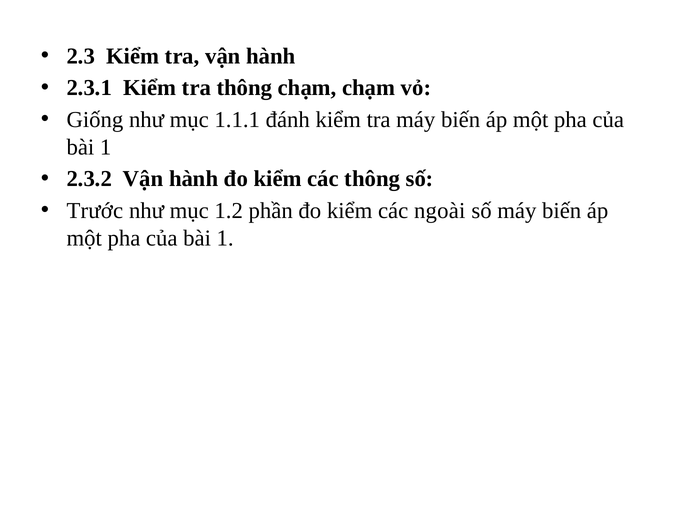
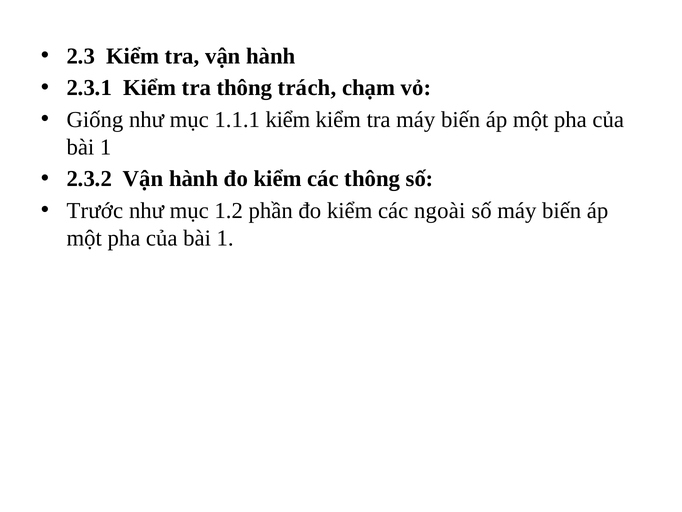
thông chạm: chạm -> trách
1.1.1 đánh: đánh -> kiểm
